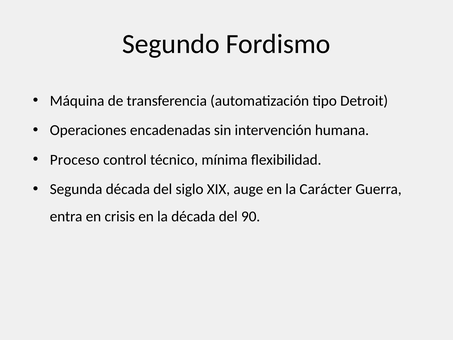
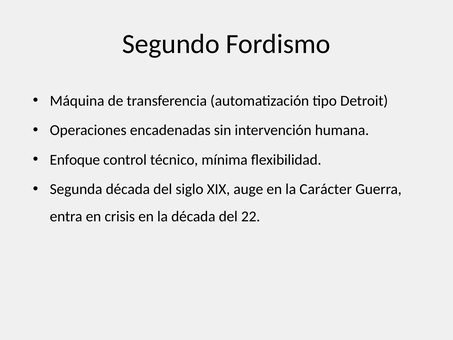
Proceso: Proceso -> Enfoque
90: 90 -> 22
